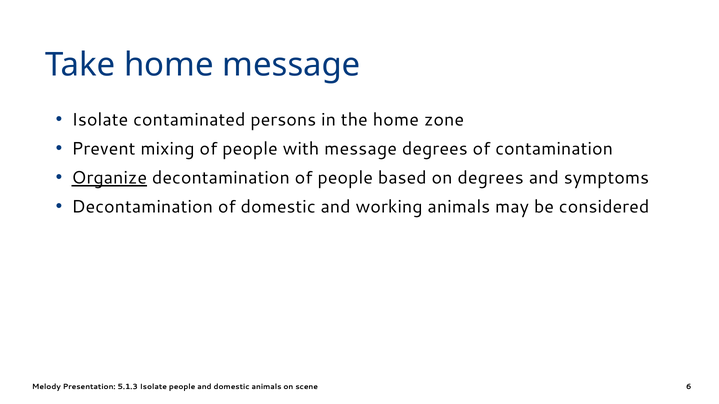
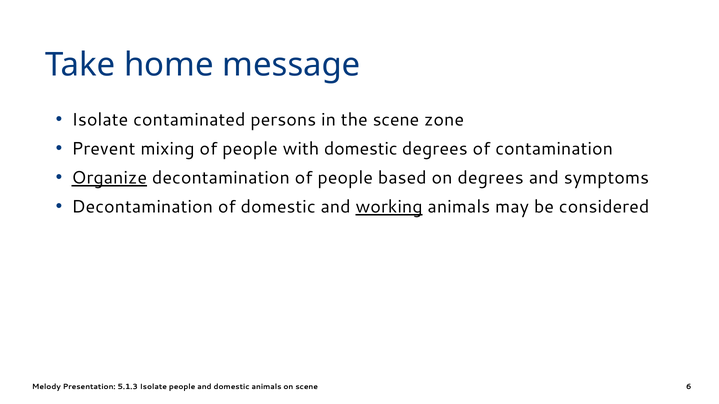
the home: home -> scene
with message: message -> domestic
working underline: none -> present
